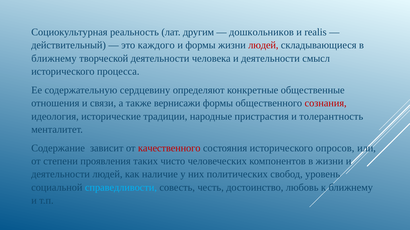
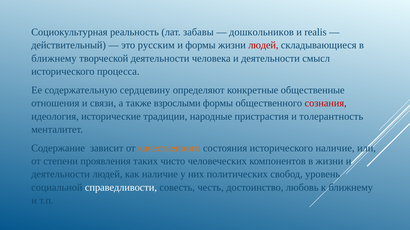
другим: другим -> забавы
каждого: каждого -> русским
вернисажи: вернисажи -> взрослыми
качественного colour: red -> orange
исторического опросов: опросов -> наличие
справедливости colour: light blue -> white
